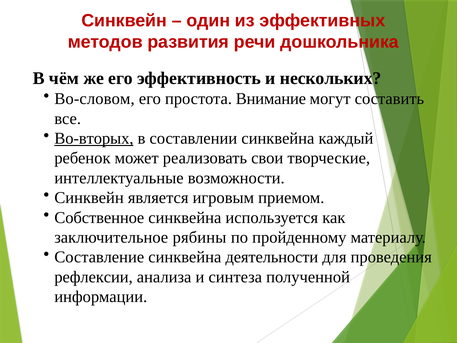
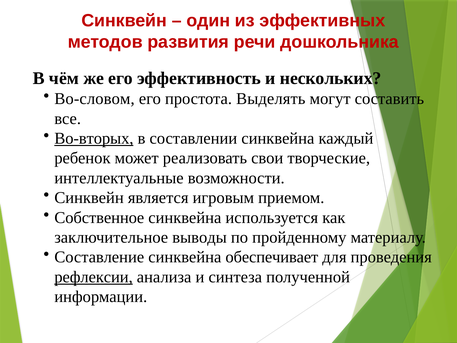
Внимание: Внимание -> Выделять
рябины: рябины -> выводы
деятельности: деятельности -> обеспечивает
рефлексии underline: none -> present
